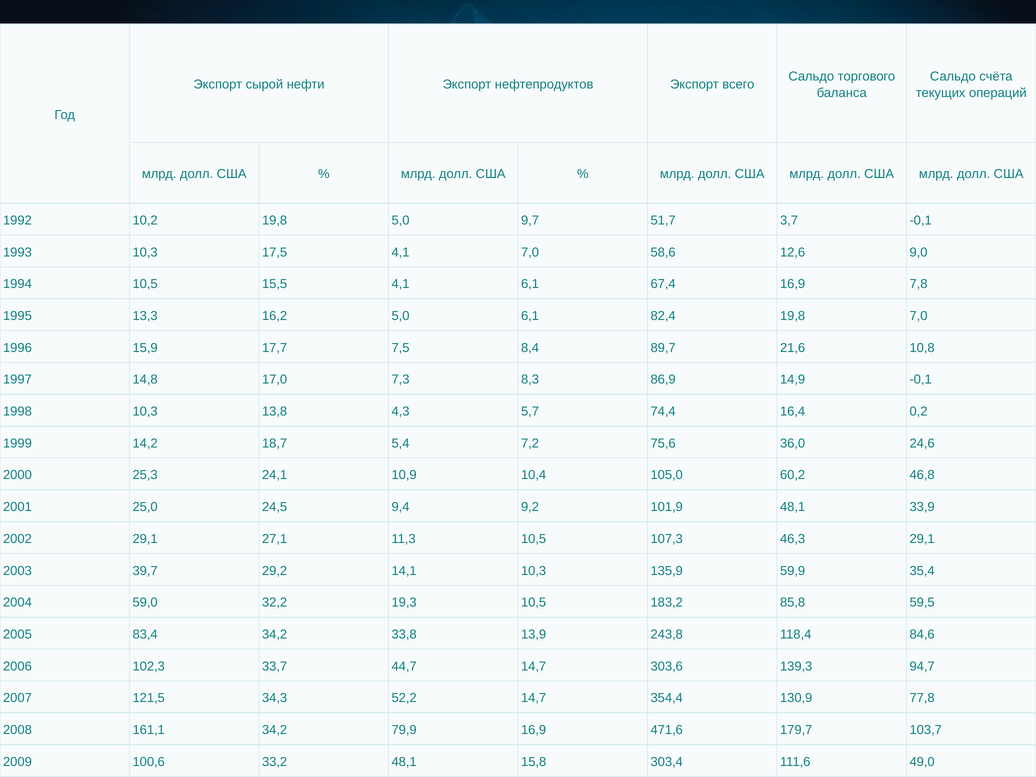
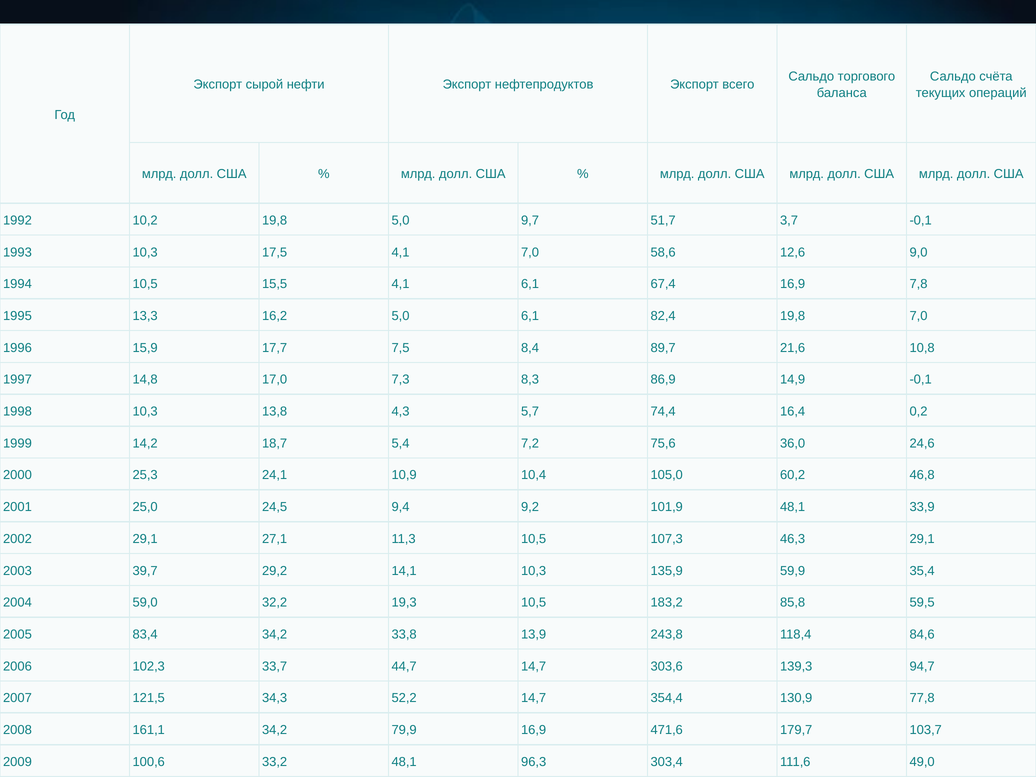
15,8: 15,8 -> 96,3
